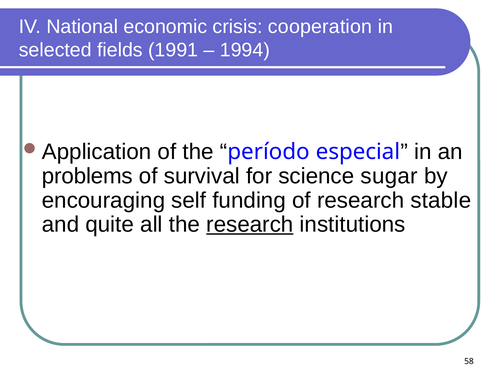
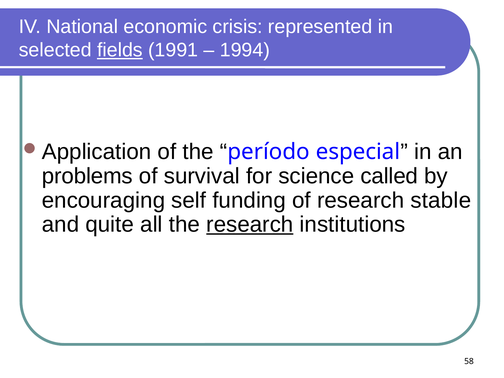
cooperation: cooperation -> represented
fields underline: none -> present
sugar: sugar -> called
